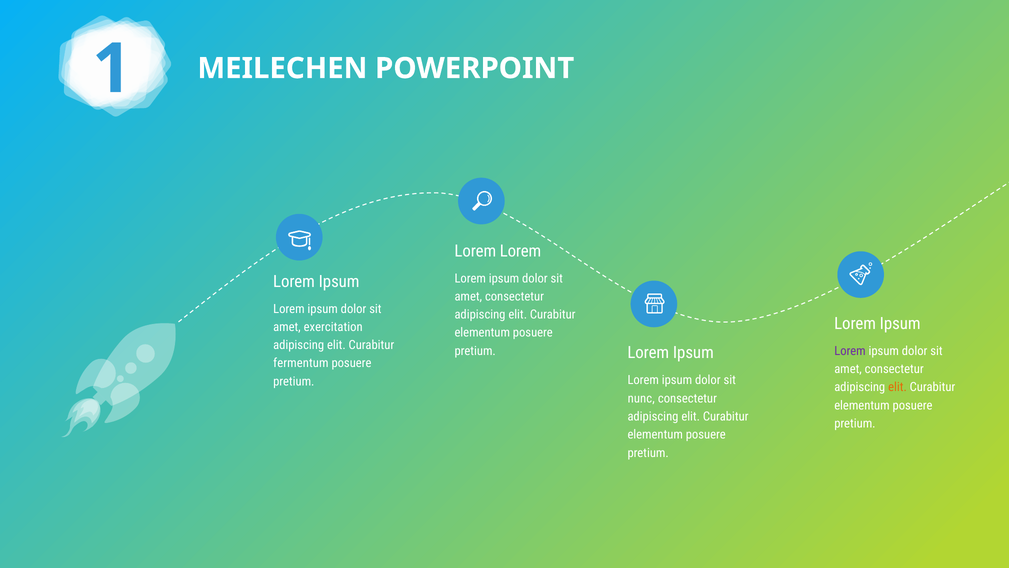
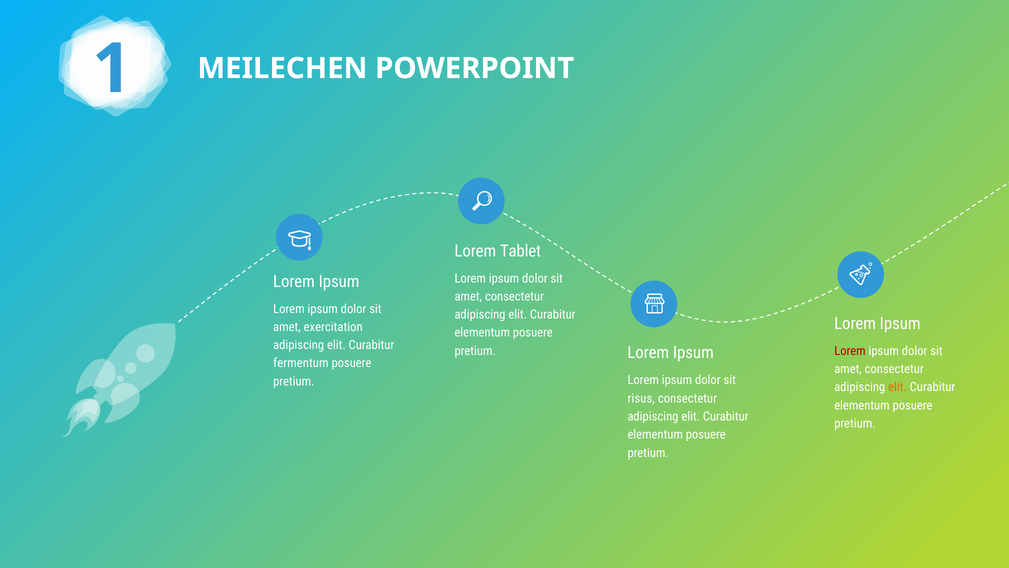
Lorem at (521, 251): Lorem -> Tablet
Lorem at (850, 351) colour: purple -> red
nunc: nunc -> risus
